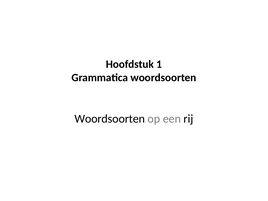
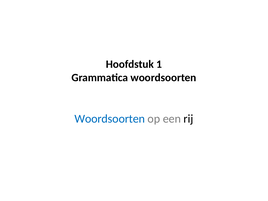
Woordsoorten at (110, 119) colour: black -> blue
